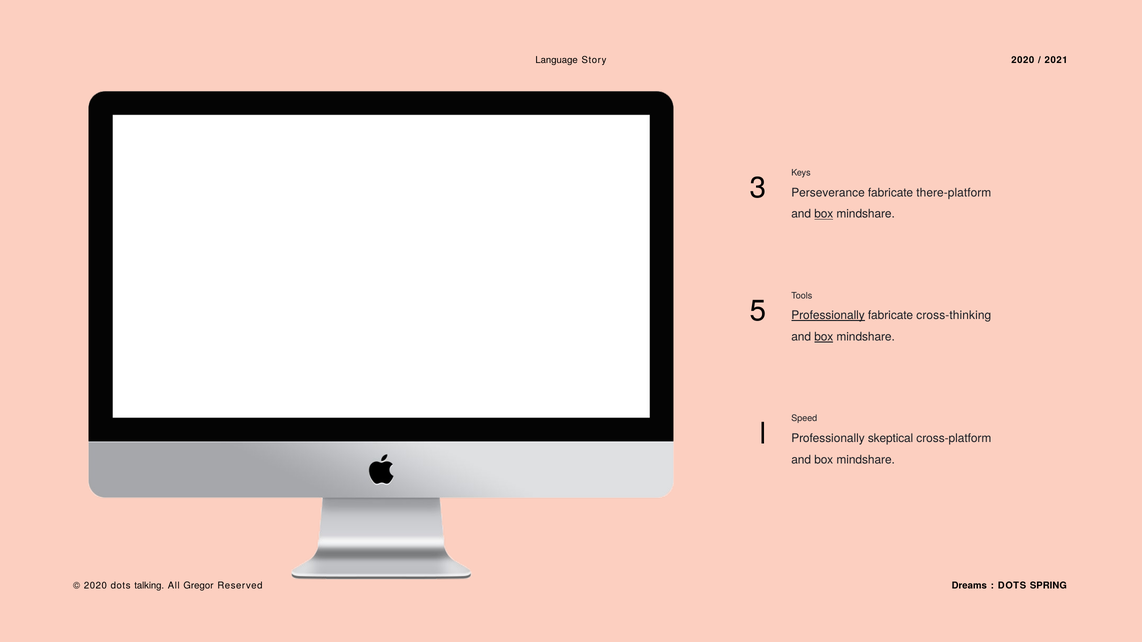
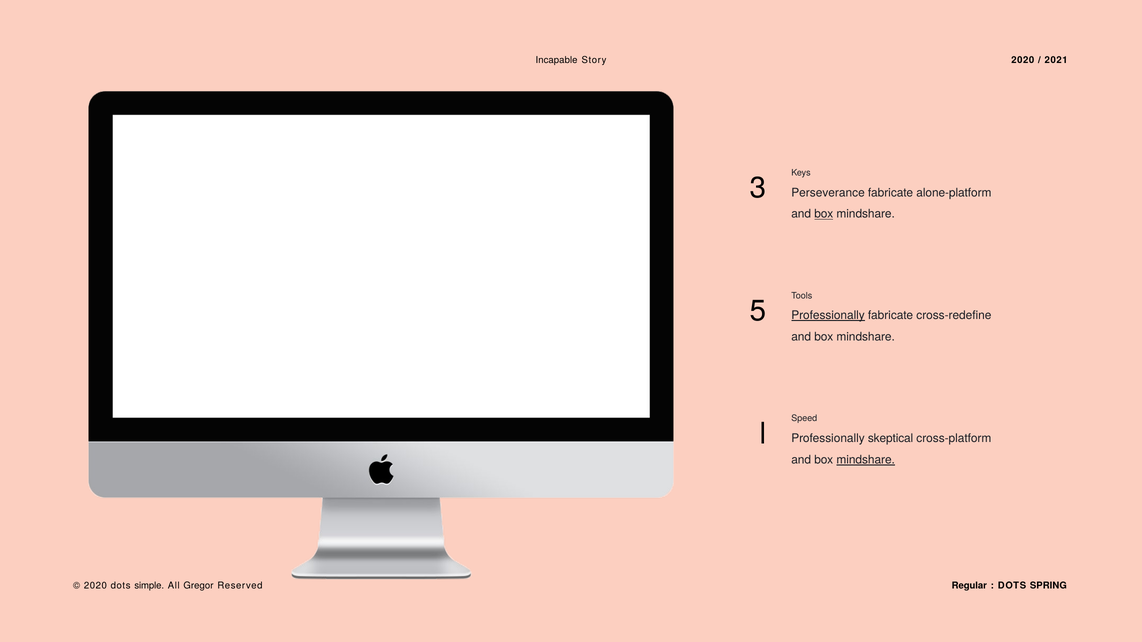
Language: Language -> Incapable
there-platform: there-platform -> alone-platform
cross-thinking: cross-thinking -> cross-redefine
box at (824, 337) underline: present -> none
mindshare at (866, 460) underline: none -> present
talking: talking -> simple
Dreams: Dreams -> Regular
